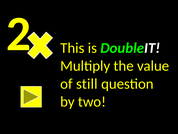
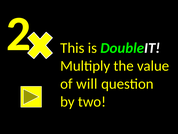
still: still -> will
